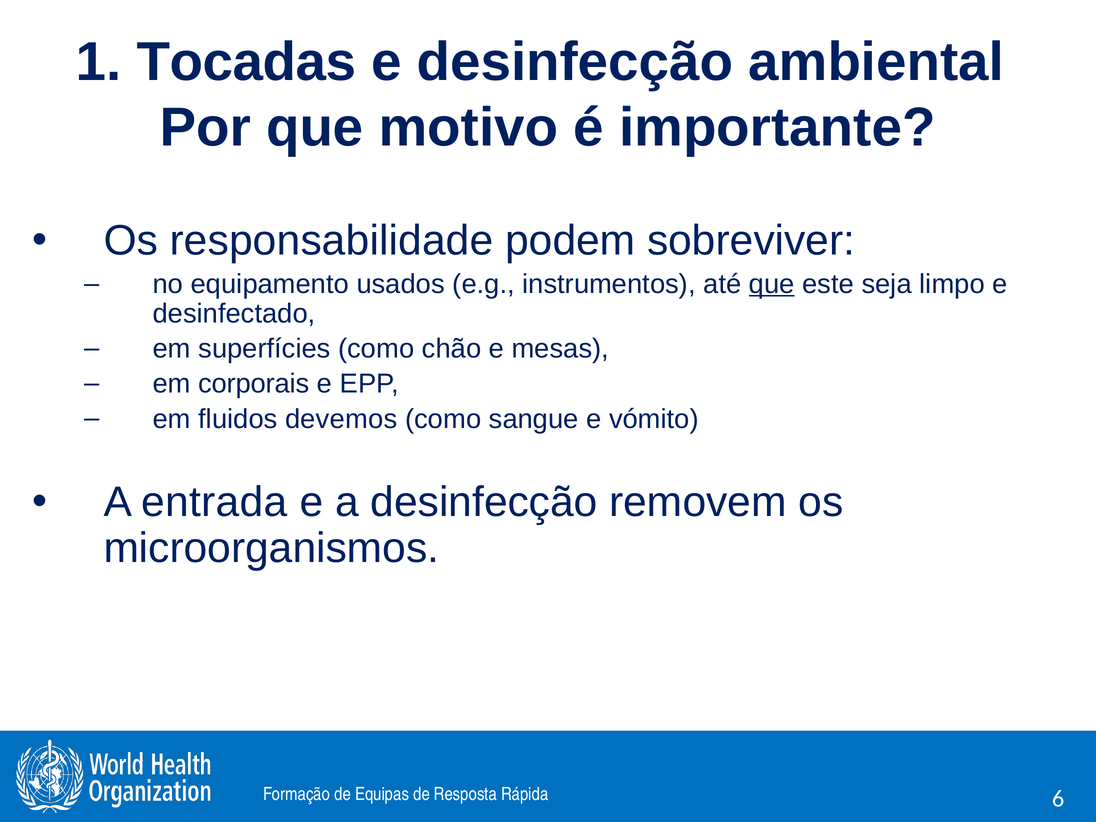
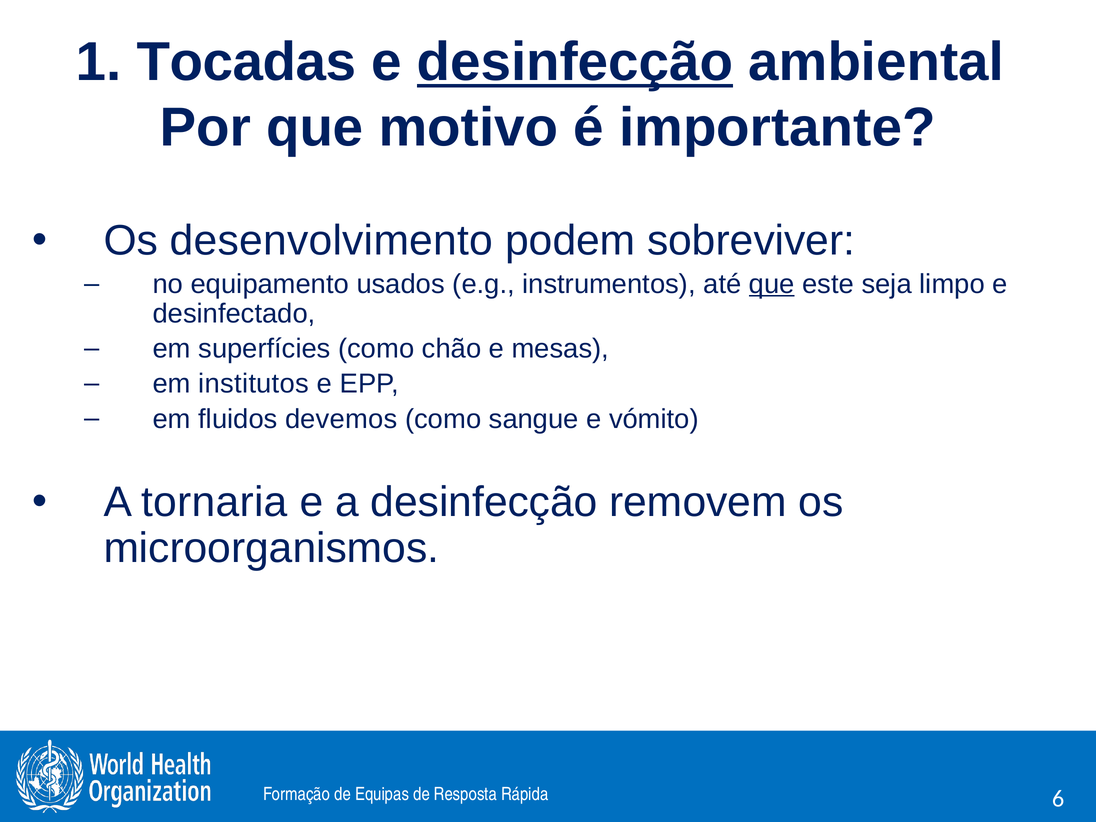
desinfecção at (575, 62) underline: none -> present
responsabilidade: responsabilidade -> desenvolvimento
corporais: corporais -> institutos
entrada: entrada -> tornaria
